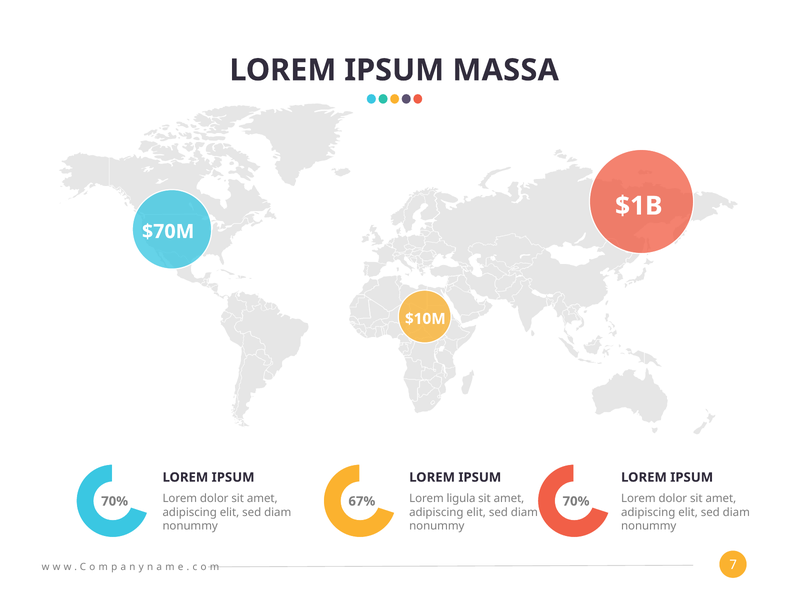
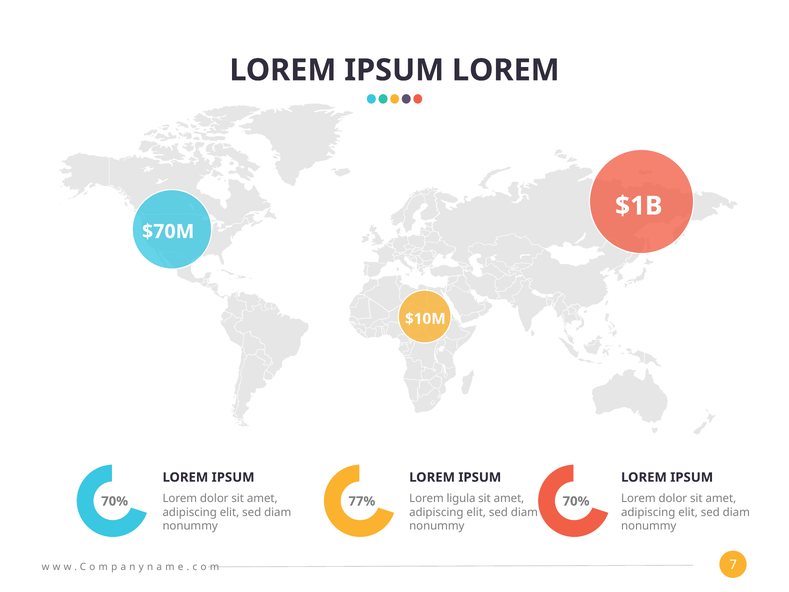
MASSA at (506, 70): MASSA -> LOREM
67%: 67% -> 77%
